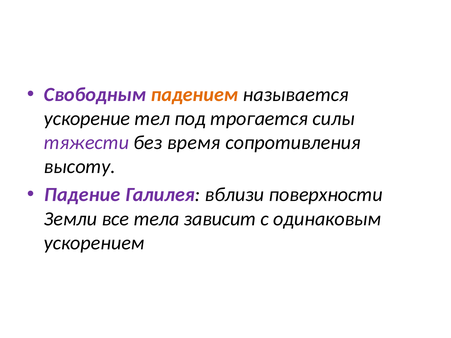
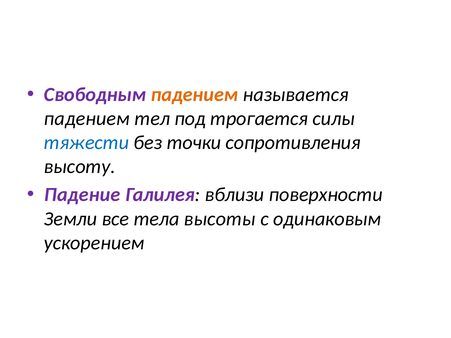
ускорение at (87, 119): ускорение -> падением
тяжести colour: purple -> blue
время: время -> точки
зависит: зависит -> высоты
